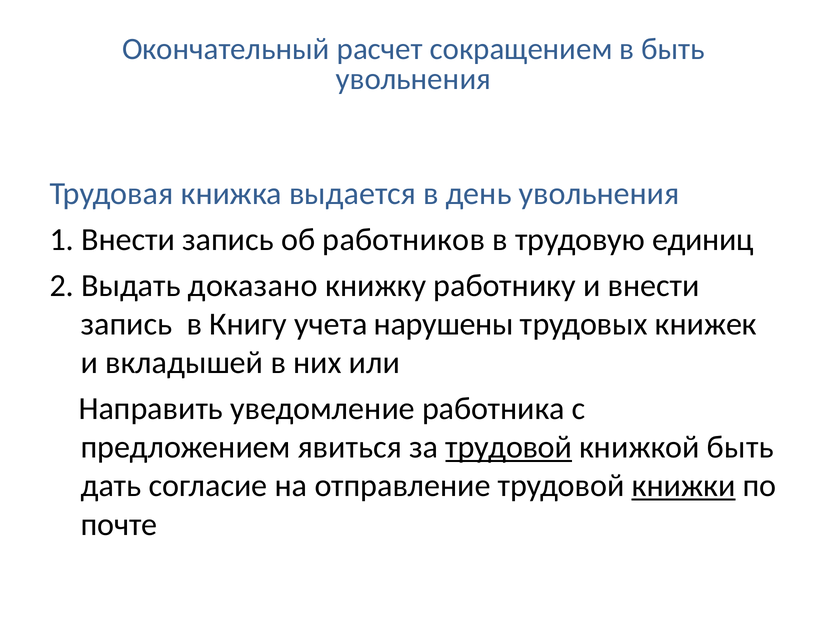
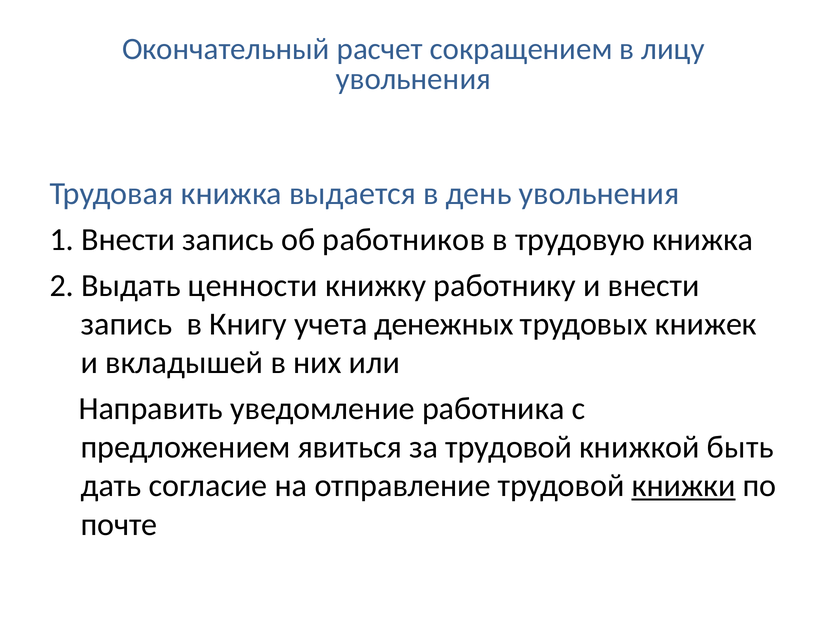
в быть: быть -> лицу
трудовую единиц: единиц -> книжка
доказано: доказано -> ценности
нарушены: нарушены -> денежных
трудовой at (509, 447) underline: present -> none
